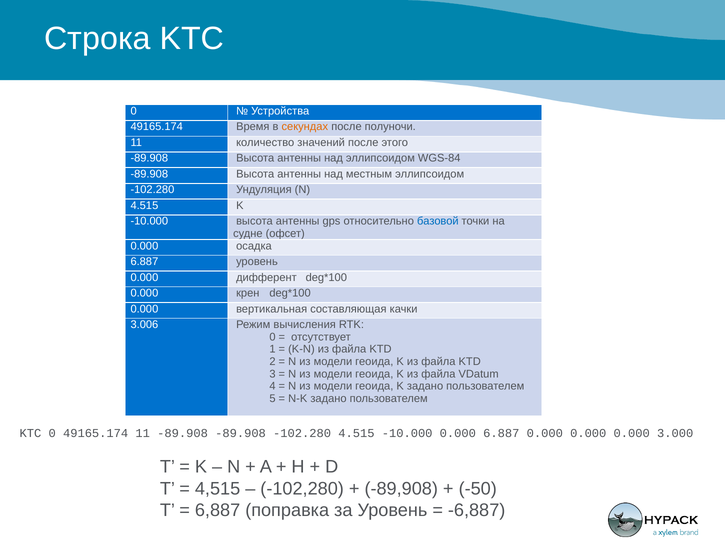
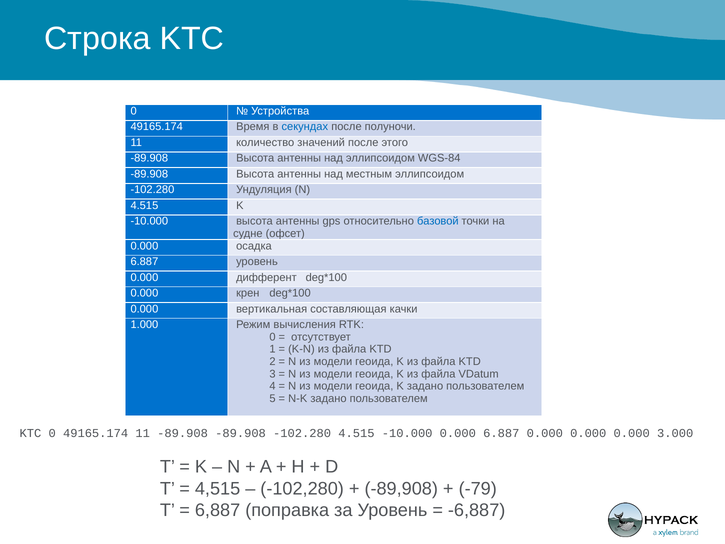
секундах colour: orange -> blue
3.006: 3.006 -> 1.000
-50: -50 -> -79
